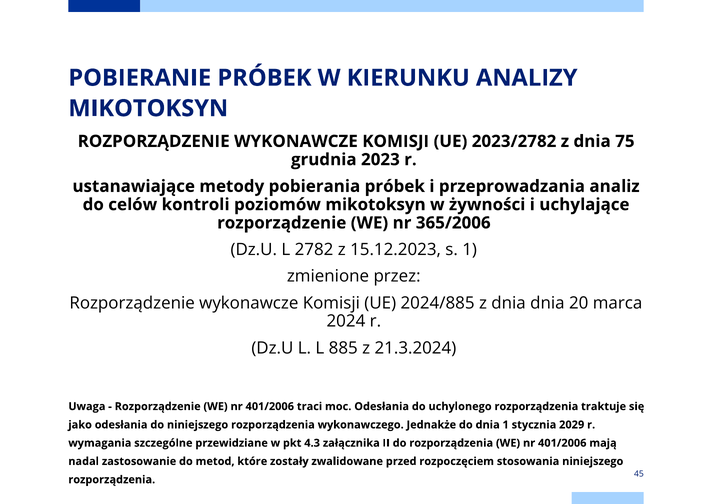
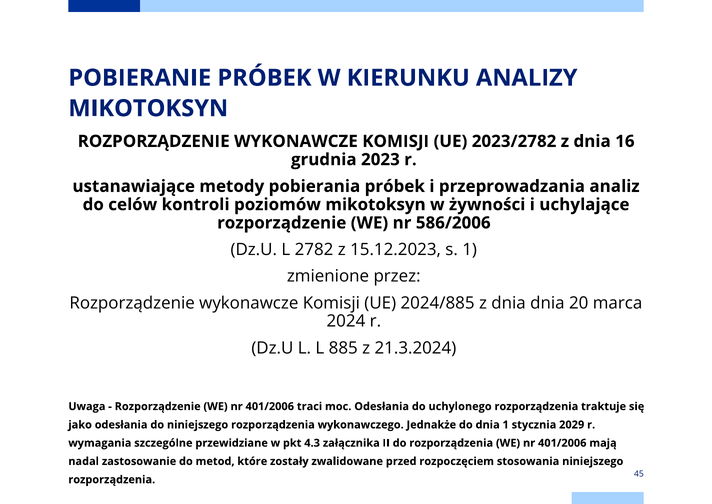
75: 75 -> 16
365/2006: 365/2006 -> 586/2006
